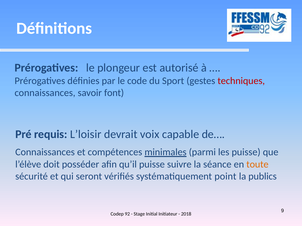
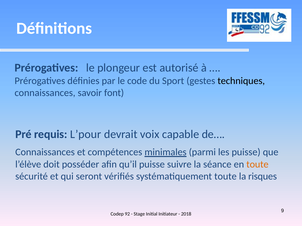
techniques colour: red -> black
L’loisir: L’loisir -> L’pour
systématiquement point: point -> toute
publics: publics -> risques
